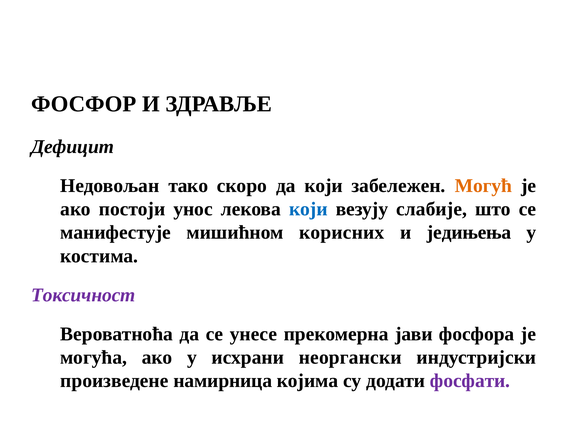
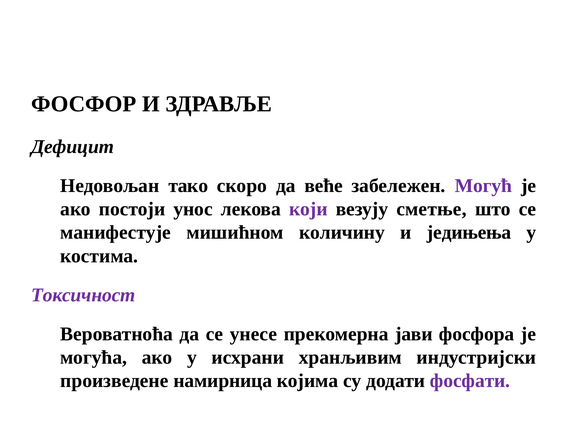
да који: који -> веће
Могућ colour: orange -> purple
који at (308, 209) colour: blue -> purple
слабије: слабије -> сметње
корисних: корисних -> количину
неоргански: неоргански -> хранљивим
